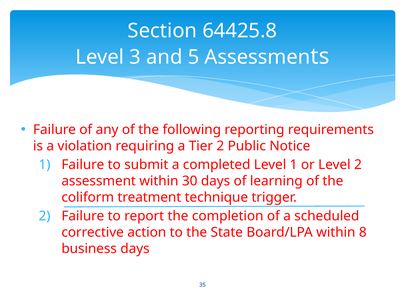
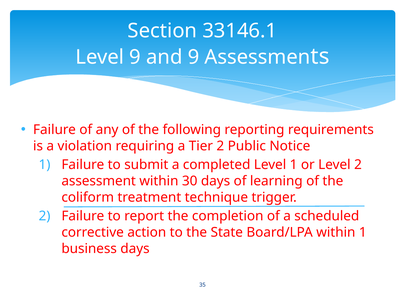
64425.8: 64425.8 -> 33146.1
Level 3: 3 -> 9
and 5: 5 -> 9
within 8: 8 -> 1
